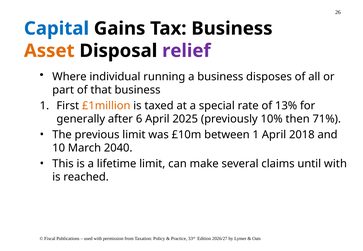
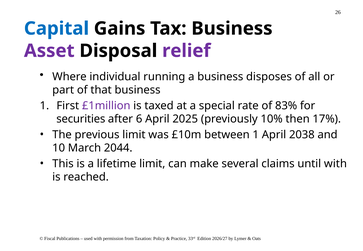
Asset colour: orange -> purple
£1million colour: orange -> purple
13%: 13% -> 83%
generally: generally -> securities
71%: 71% -> 17%
2018: 2018 -> 2038
2040: 2040 -> 2044
